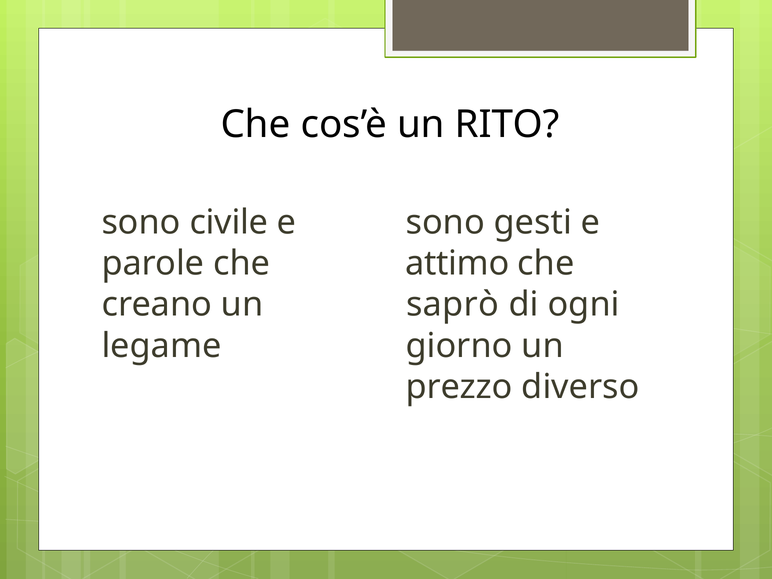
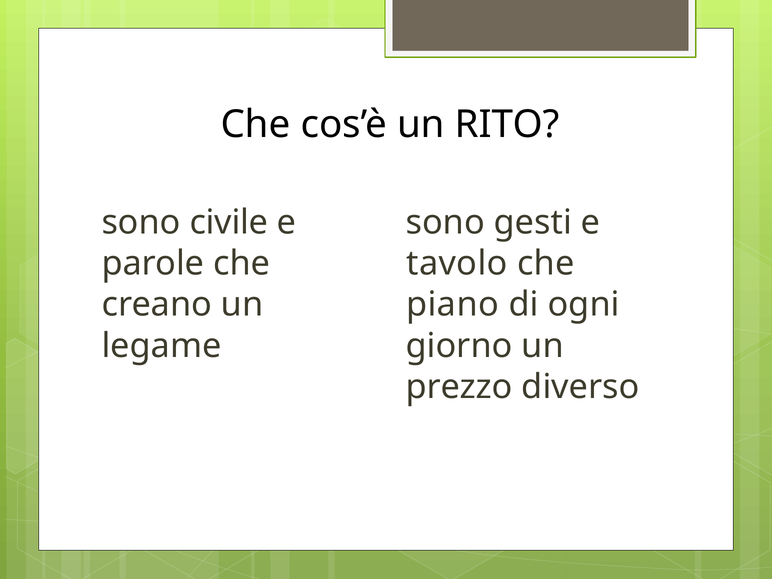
attimo: attimo -> tavolo
saprò: saprò -> piano
